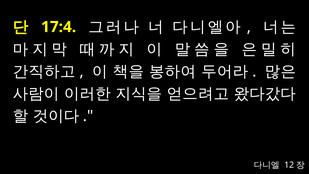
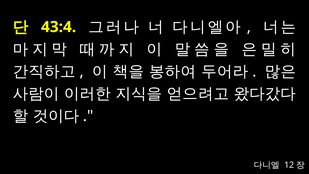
17:4: 17:4 -> 43:4
